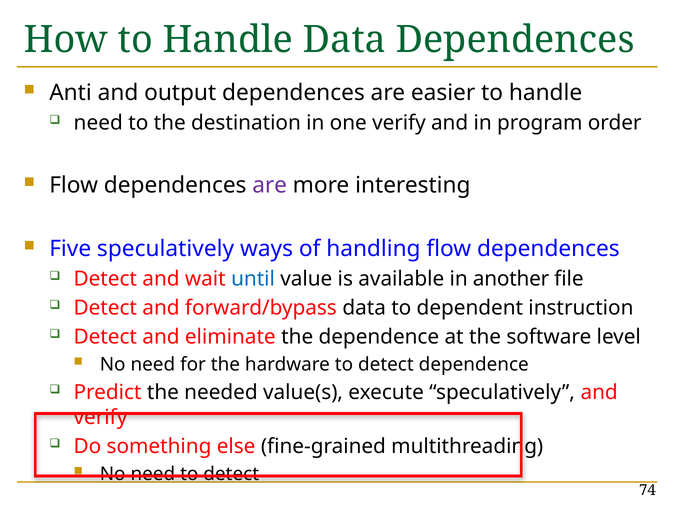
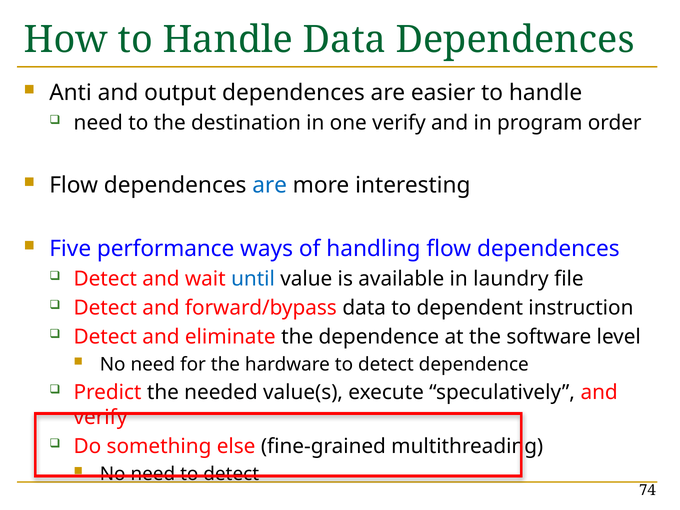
are at (270, 185) colour: purple -> blue
Five speculatively: speculatively -> performance
another: another -> laundry
